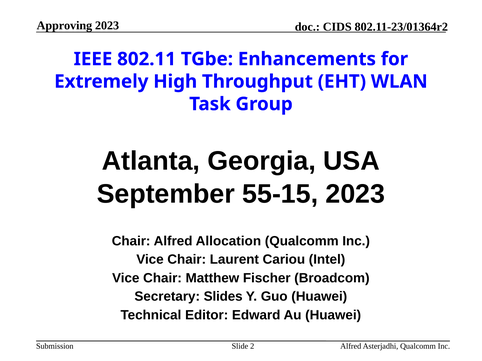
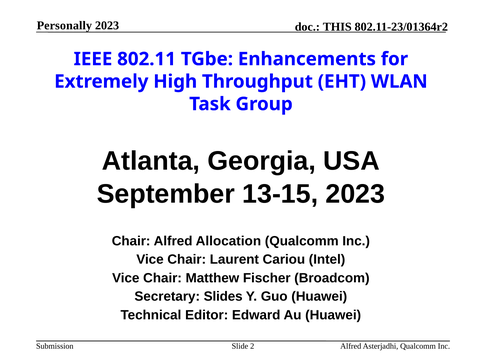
Approving: Approving -> Personally
CIDS: CIDS -> THIS
55-15: 55-15 -> 13-15
